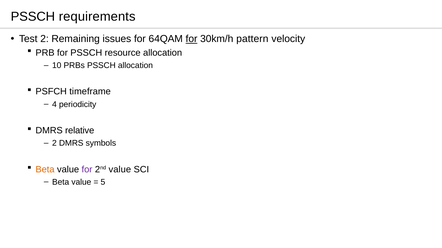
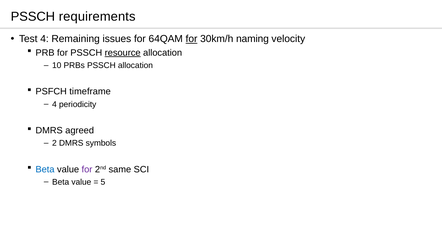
Test 2: 2 -> 4
pattern: pattern -> naming
resource underline: none -> present
relative: relative -> agreed
Beta at (45, 170) colour: orange -> blue
2nd value: value -> same
